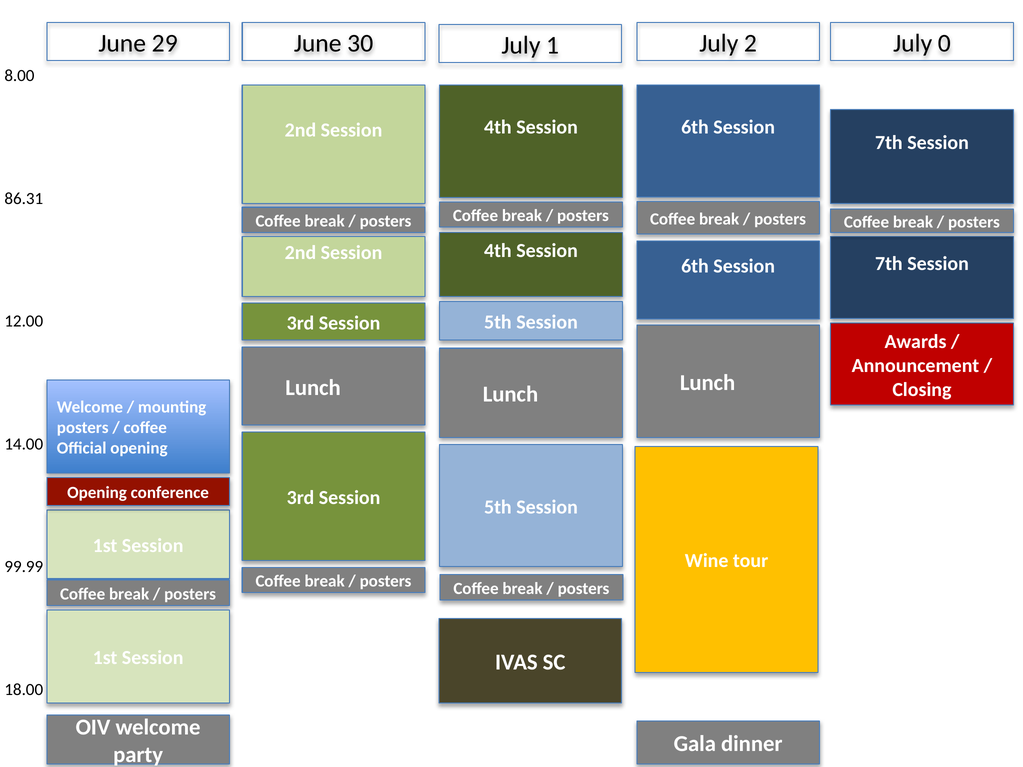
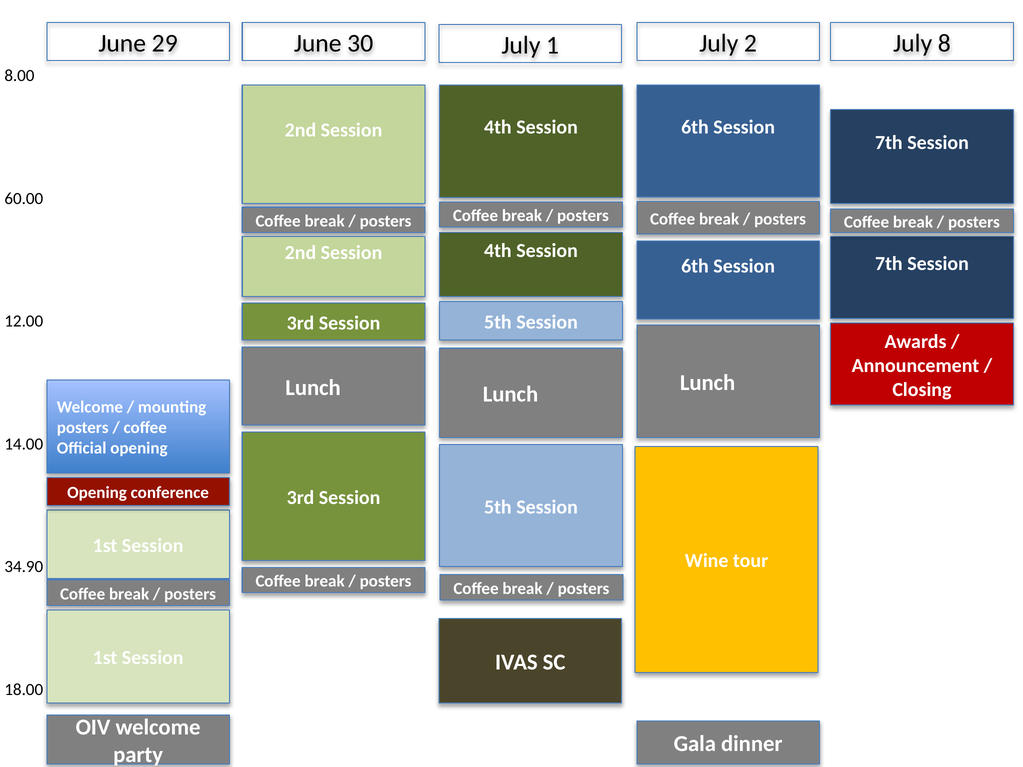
0: 0 -> 8
86.31: 86.31 -> 60.00
99.99: 99.99 -> 34.90
